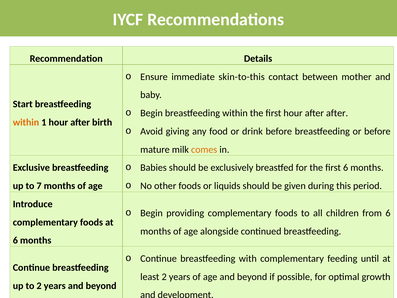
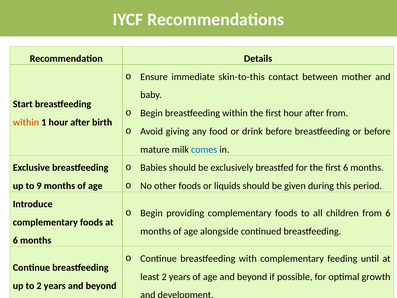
after after: after -> from
comes colour: orange -> blue
7: 7 -> 9
